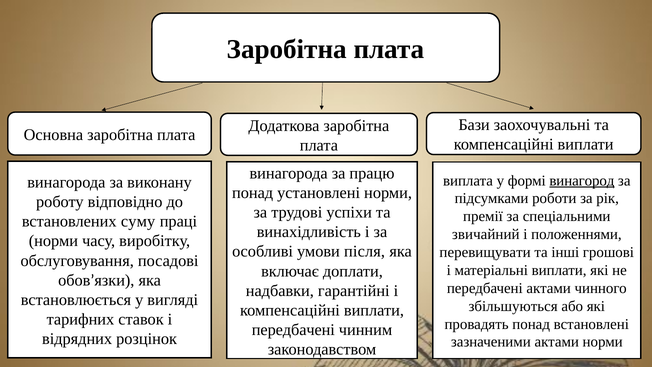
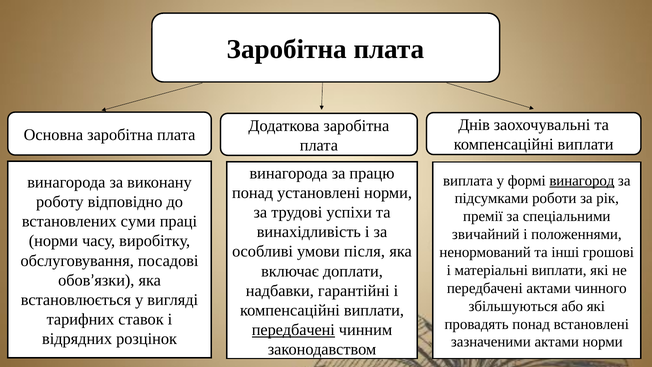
Бази: Бази -> Днів
суму: суму -> суми
перевищувати: перевищувати -> ненормований
передбачені at (293, 330) underline: none -> present
